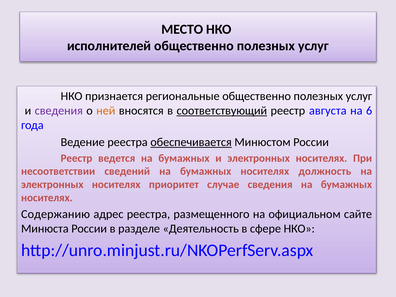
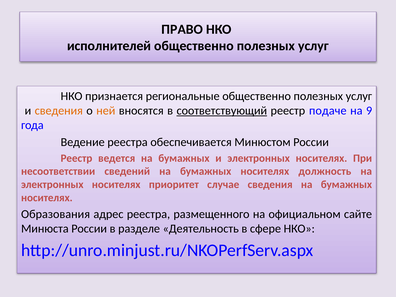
МЕСТО: МЕСТО -> ПРАВО
сведения at (59, 111) colour: purple -> orange
августа: августа -> подаче
6: 6 -> 9
обеспечивается underline: present -> none
Содержанию: Содержанию -> Образования
